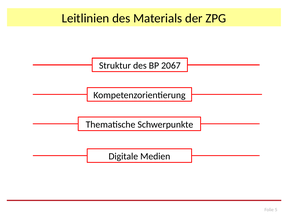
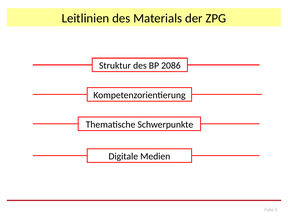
2067: 2067 -> 2086
